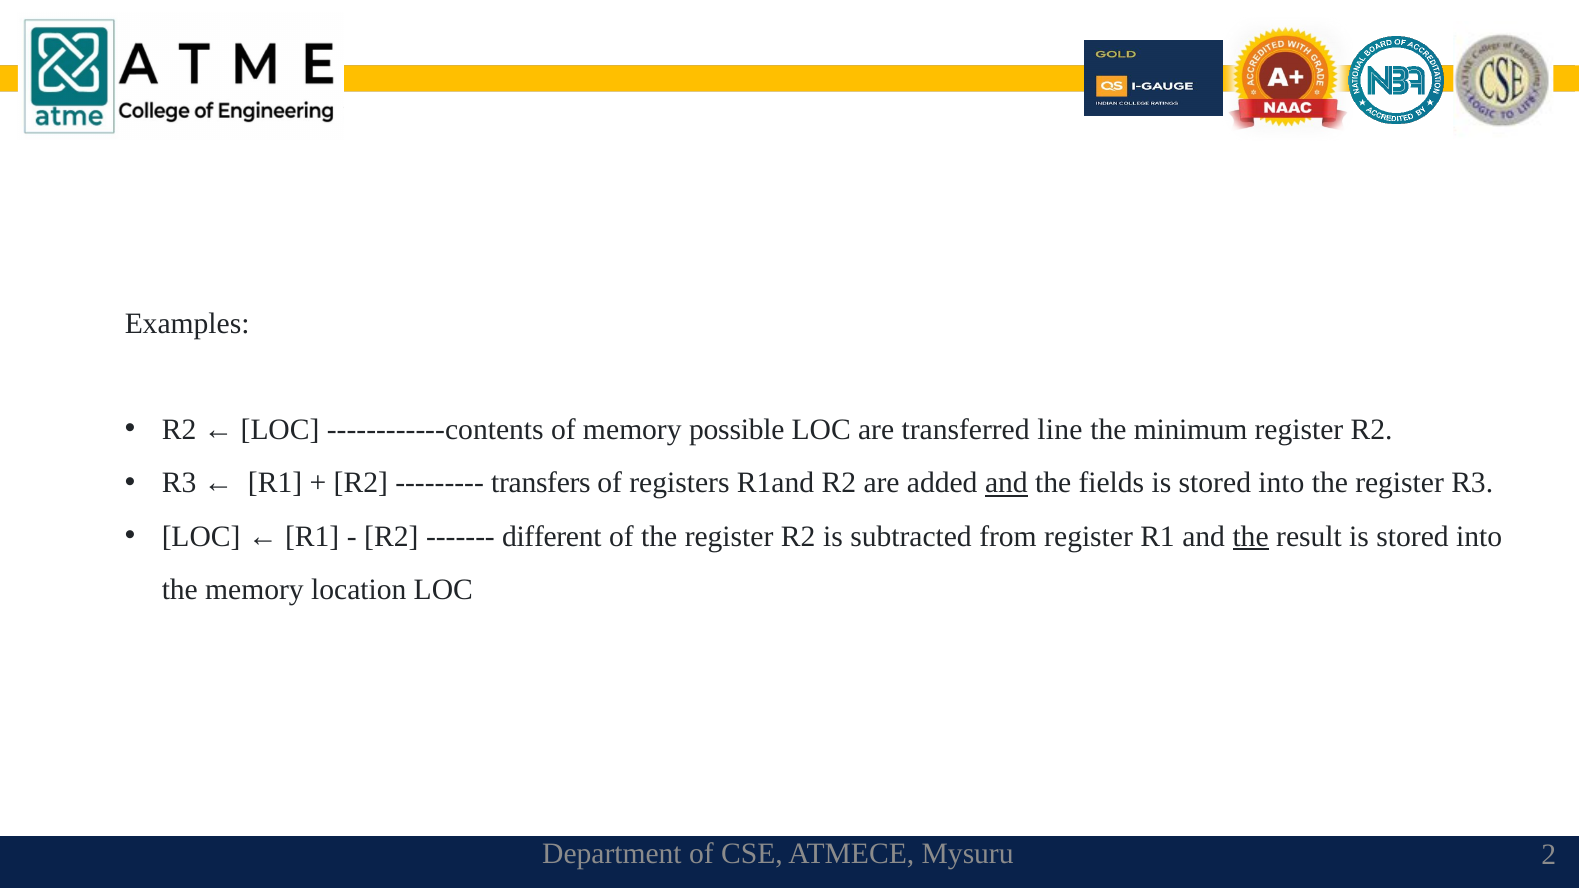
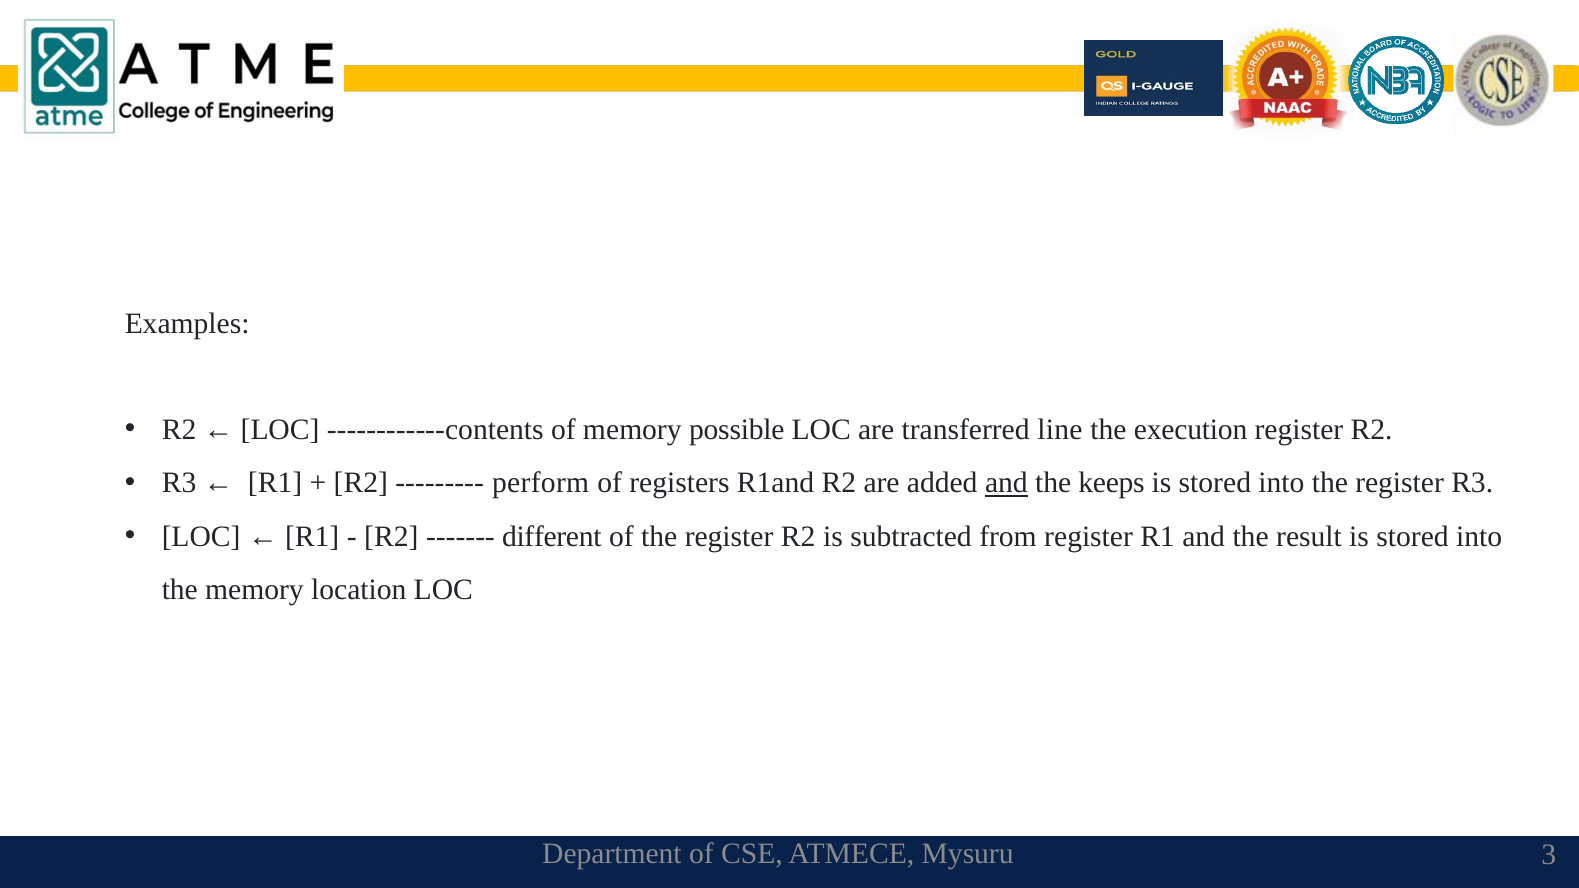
minimum: minimum -> execution
transfers: transfers -> perform
fields: fields -> keeps
the at (1251, 536) underline: present -> none
2: 2 -> 3
